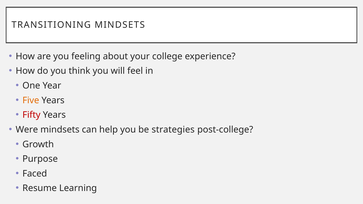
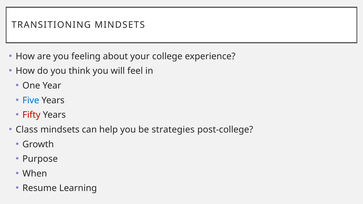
Five colour: orange -> blue
Were: Were -> Class
Faced: Faced -> When
